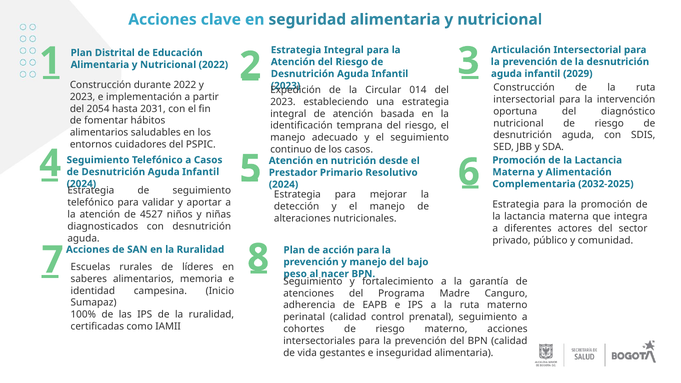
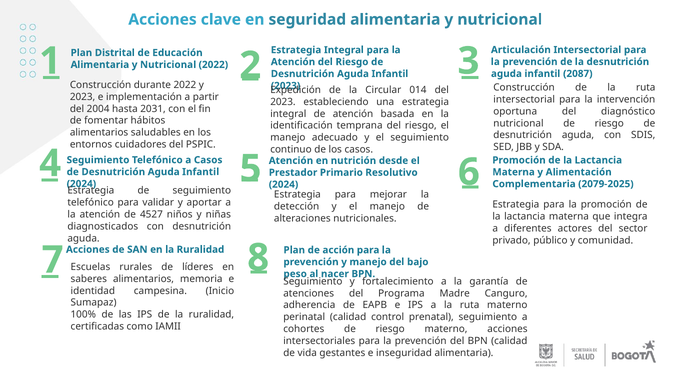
2029: 2029 -> 2087
2054: 2054 -> 2004
2032-2025: 2032-2025 -> 2079-2025
